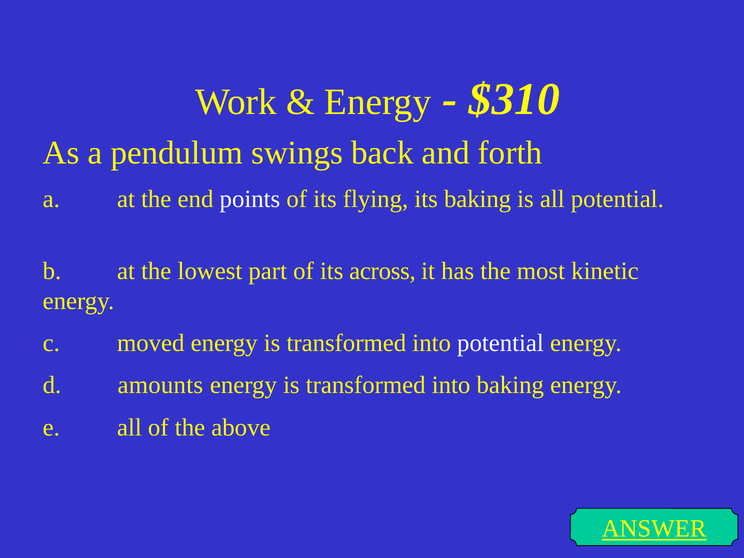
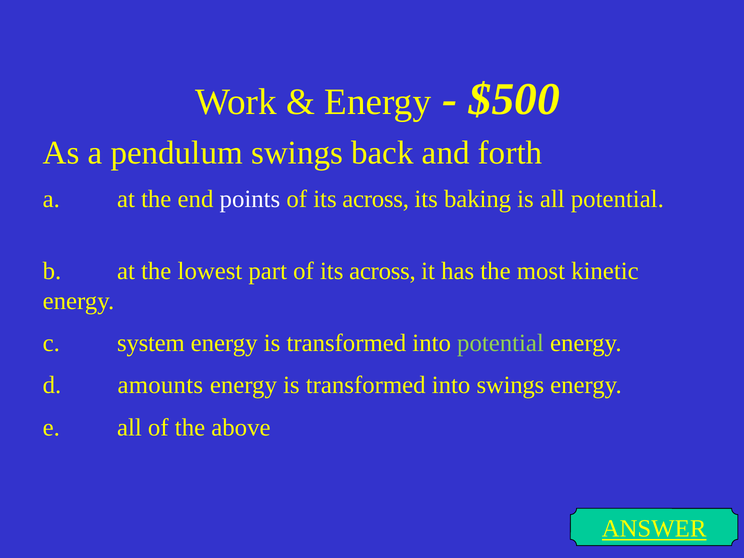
$310: $310 -> $500
flying at (376, 199): flying -> across
moved: moved -> system
potential at (500, 343) colour: white -> light green
into baking: baking -> swings
